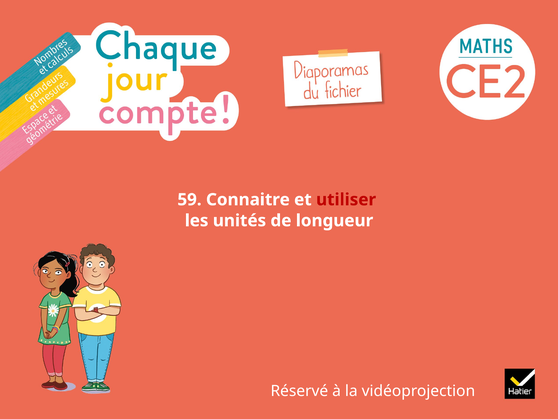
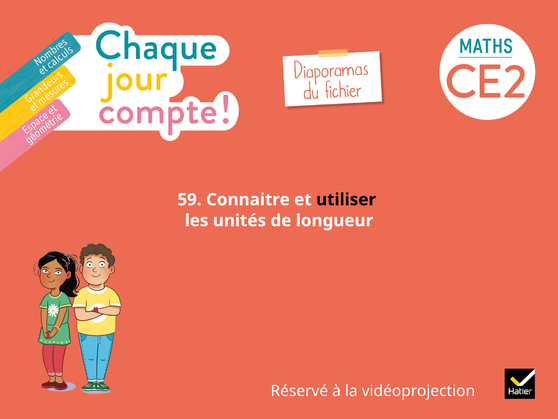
utiliser colour: red -> black
